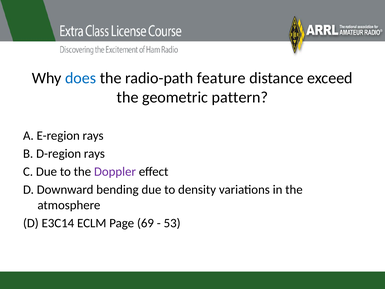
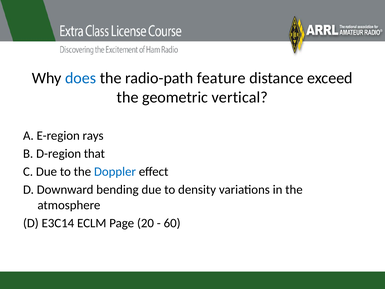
pattern: pattern -> vertical
D-region rays: rays -> that
Doppler colour: purple -> blue
69: 69 -> 20
53: 53 -> 60
